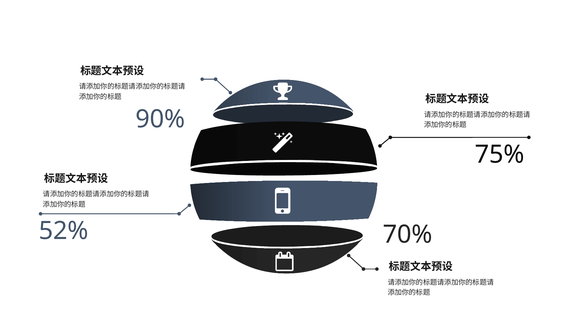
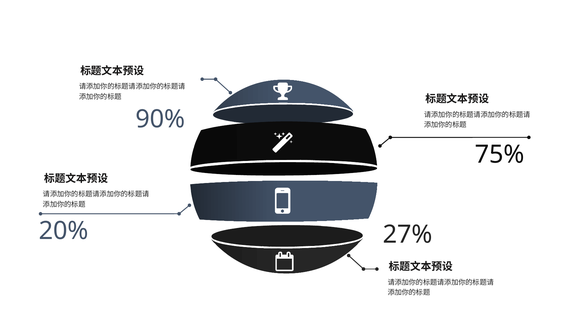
52%: 52% -> 20%
70%: 70% -> 27%
